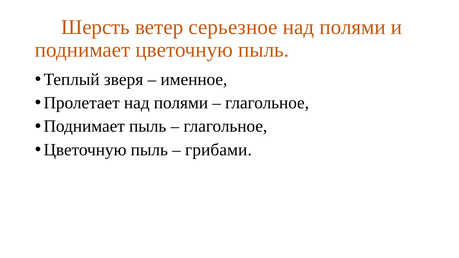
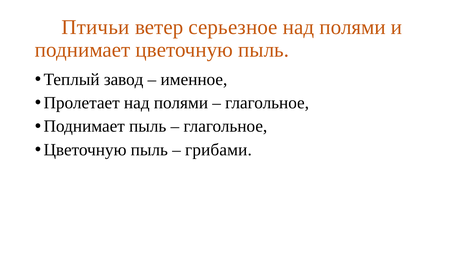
Шерсть: Шерсть -> Птичьи
зверя: зверя -> завод
